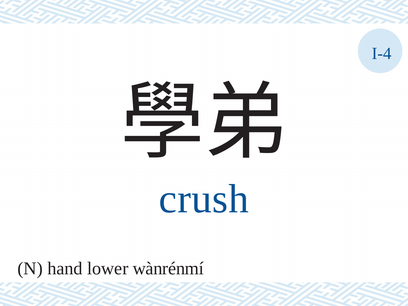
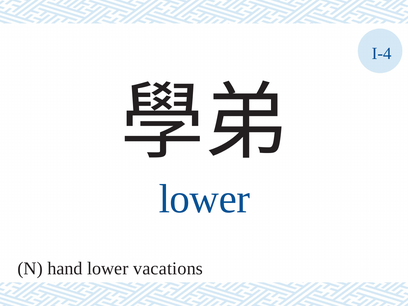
crush at (204, 199): crush -> lower
wànrénmí: wànrénmí -> vacations
